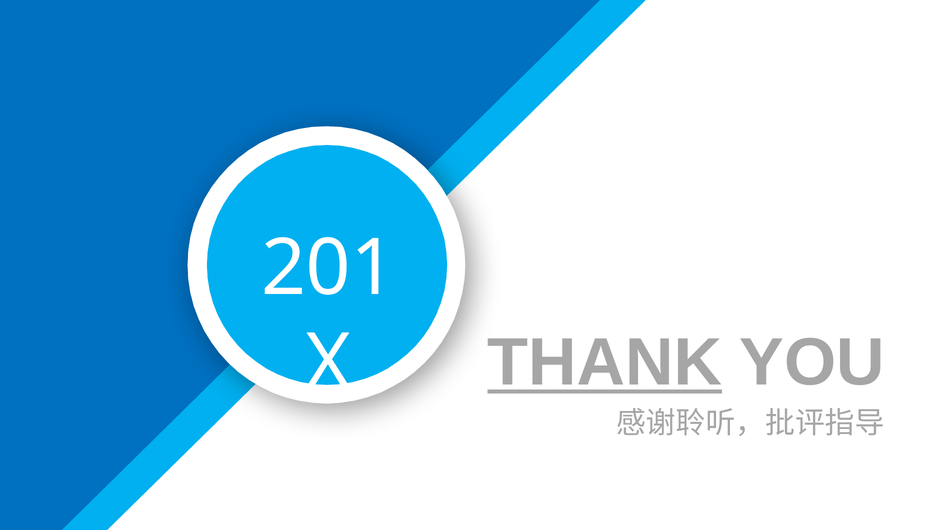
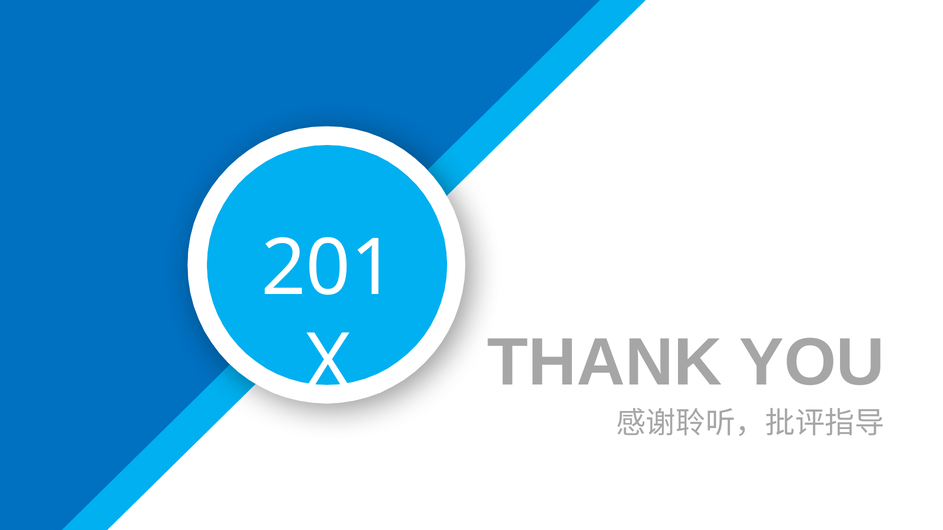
THANK underline: present -> none
